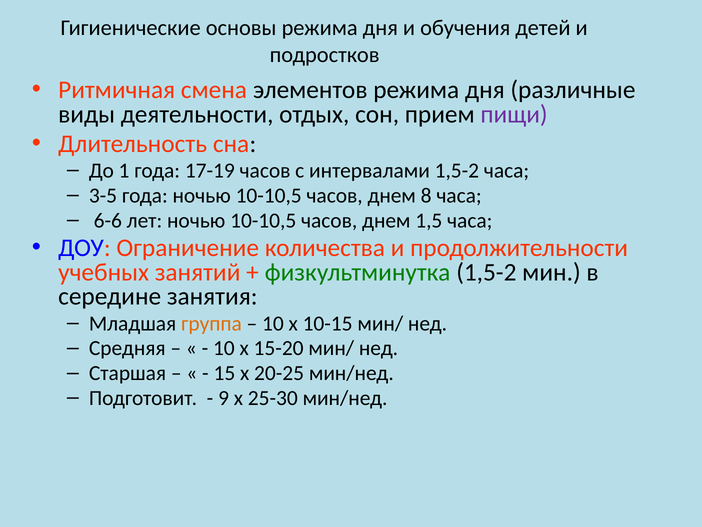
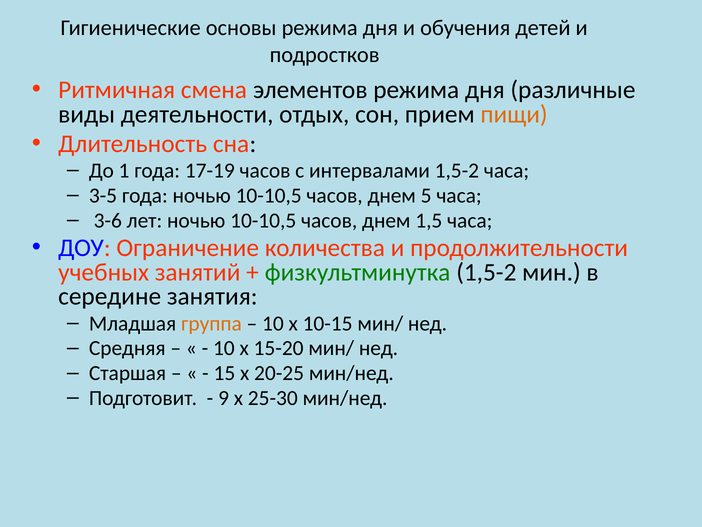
пищи colour: purple -> orange
8: 8 -> 5
6-6: 6-6 -> 3-6
